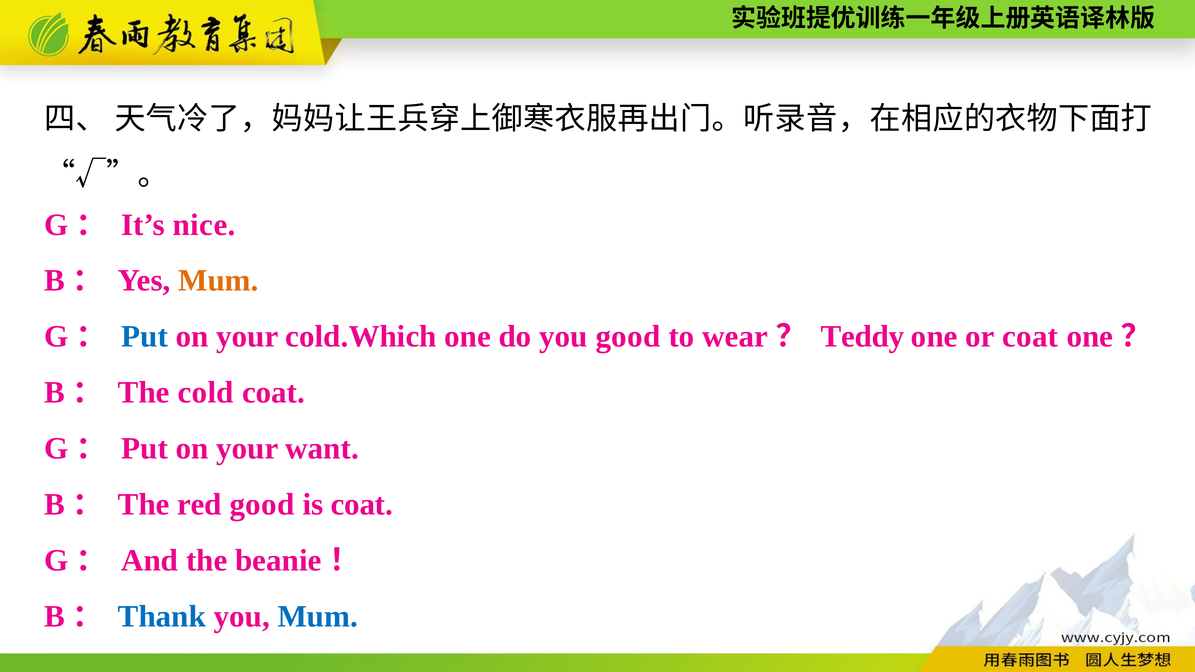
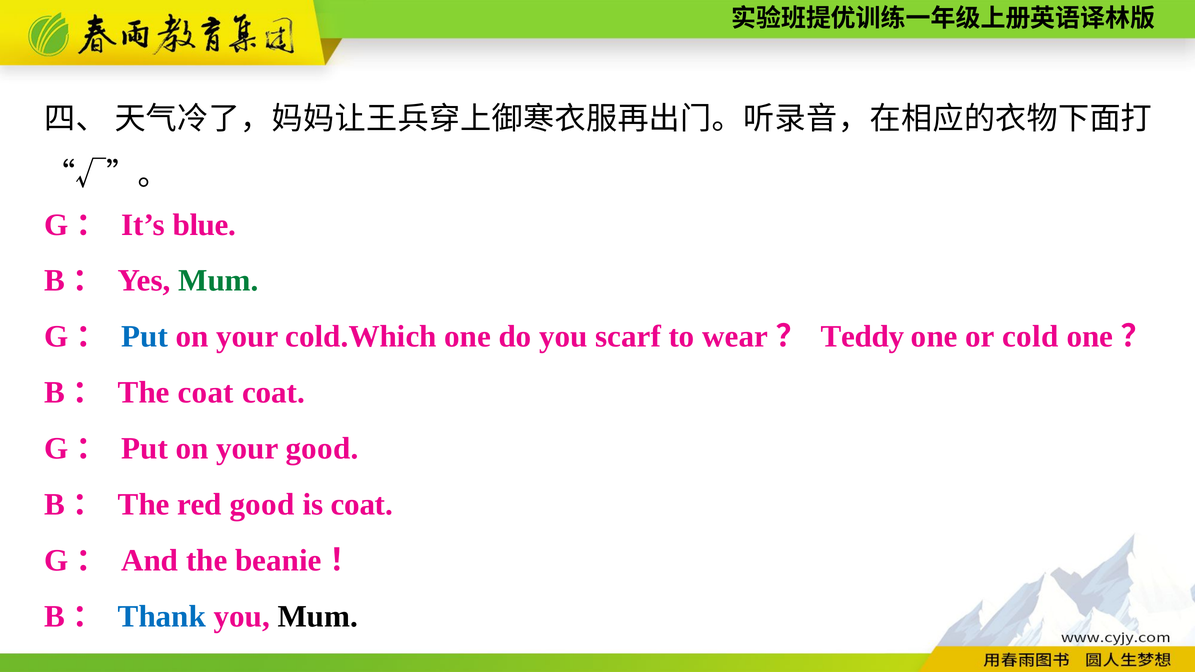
nice: nice -> blue
Mum at (218, 281) colour: orange -> green
you good: good -> scarf
or coat: coat -> cold
The cold: cold -> coat
your want: want -> good
Mum at (318, 617) colour: blue -> black
